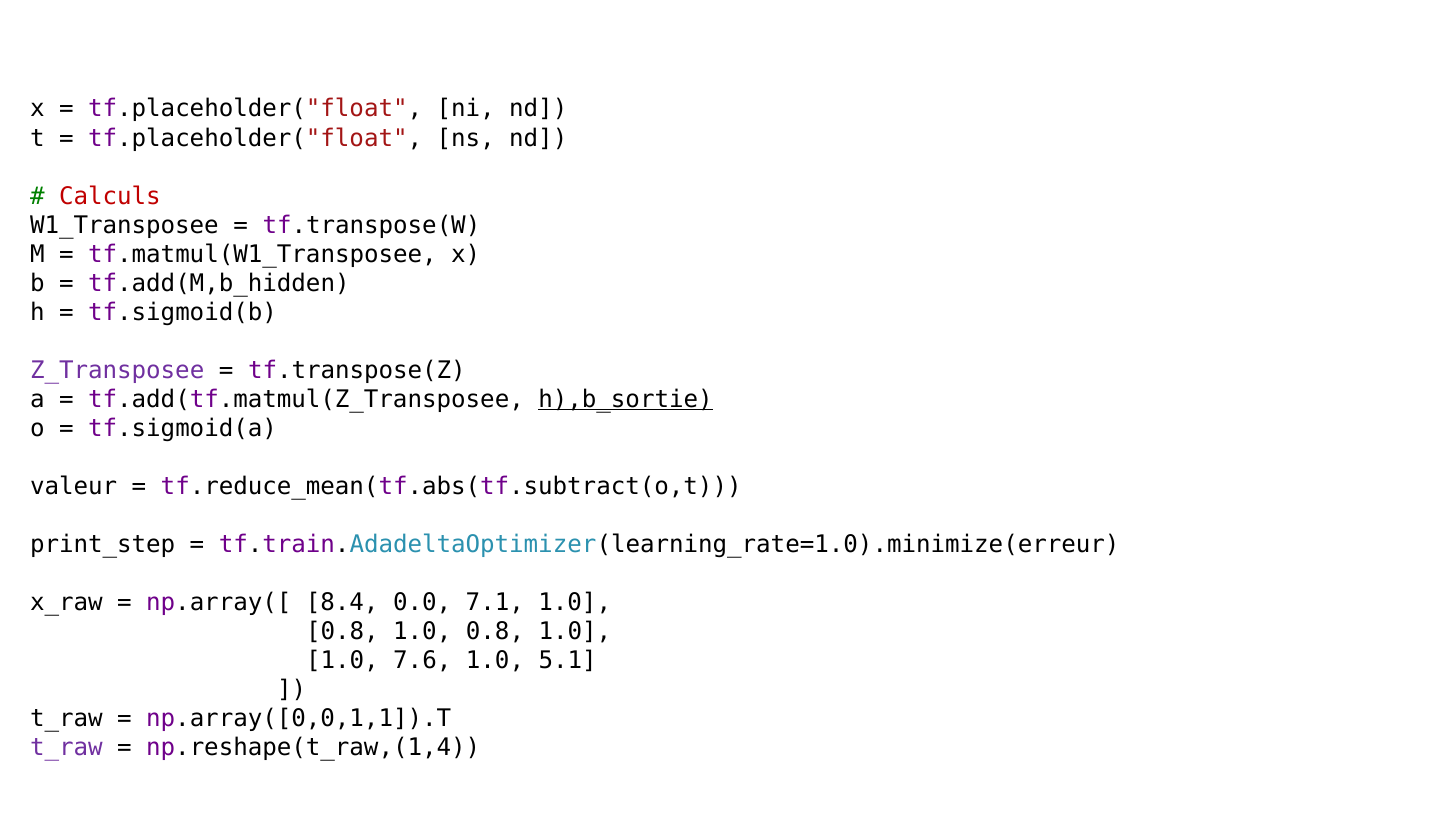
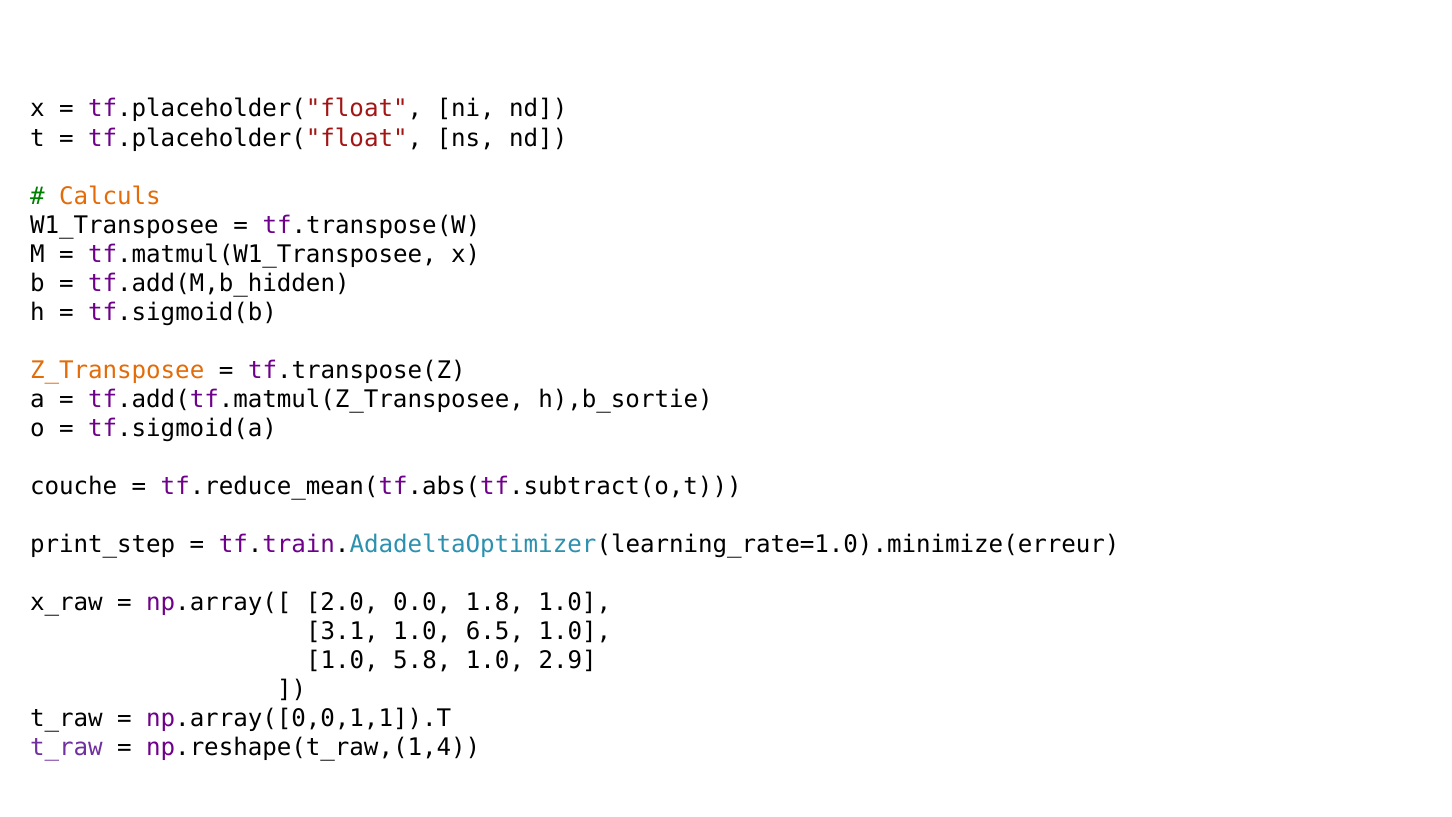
Calculs colour: red -> orange
Z_Transposee colour: purple -> orange
h),b_sortie underline: present -> none
valeur: valeur -> couche
8.4: 8.4 -> 2.0
7.1: 7.1 -> 1.8
0.8 at (342, 631): 0.8 -> 3.1
0.8 at (495, 631): 0.8 -> 6.5
7.6: 7.6 -> 5.8
5.1: 5.1 -> 2.9
